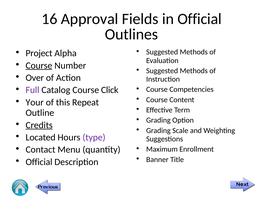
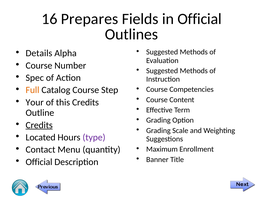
Approval: Approval -> Prepares
Project: Project -> Details
Course at (39, 66) underline: present -> none
Over: Over -> Spec
Full colour: purple -> orange
Click: Click -> Step
this Repeat: Repeat -> Credits
